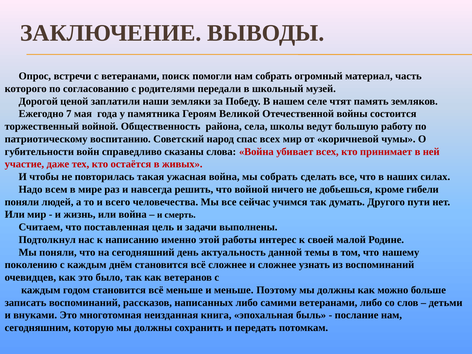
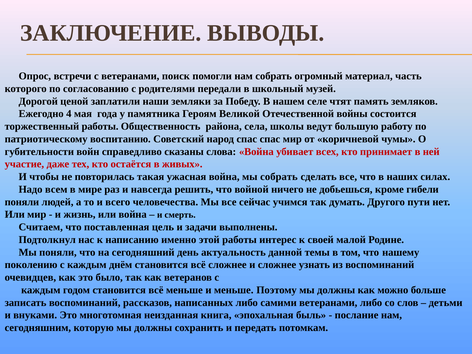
7: 7 -> 4
торжественный войной: войной -> работы
спас всех: всех -> спас
